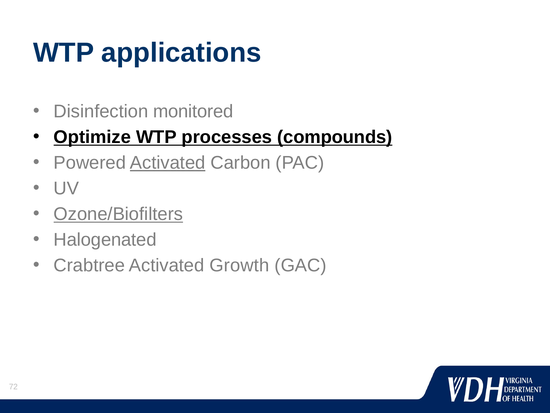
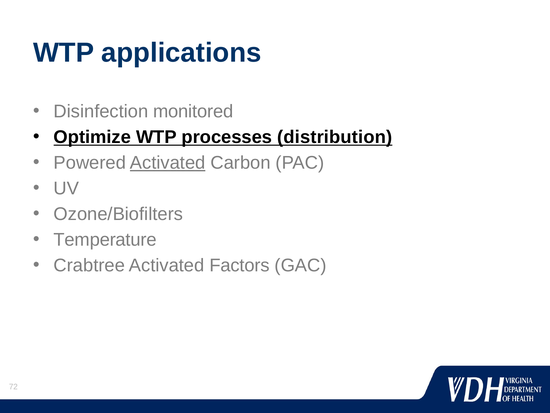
compounds: compounds -> distribution
Ozone/Biofilters underline: present -> none
Halogenated: Halogenated -> Temperature
Growth: Growth -> Factors
